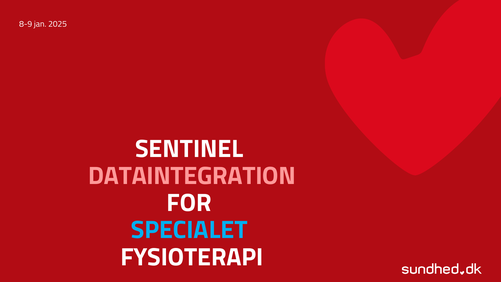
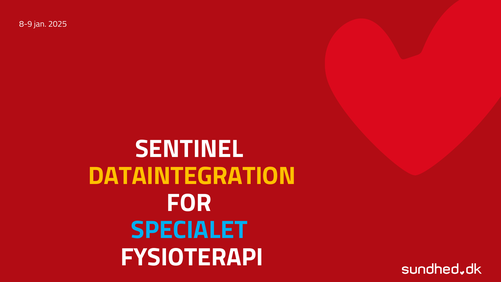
DATAINTEGRATION colour: pink -> yellow
